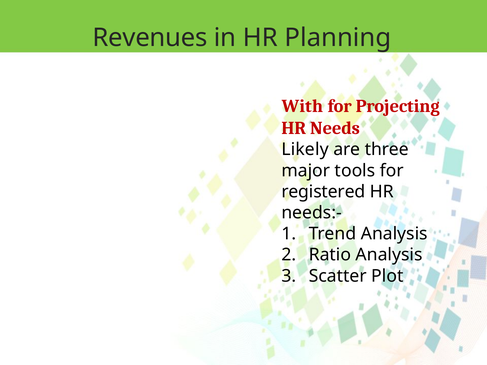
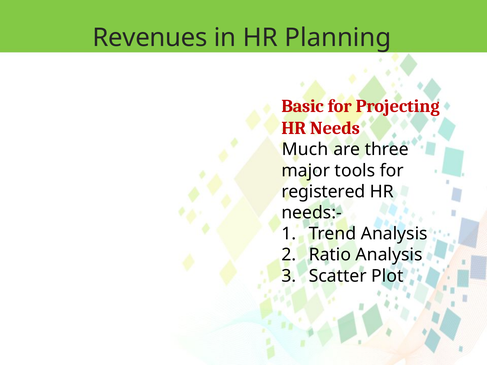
With: With -> Basic
Likely: Likely -> Much
